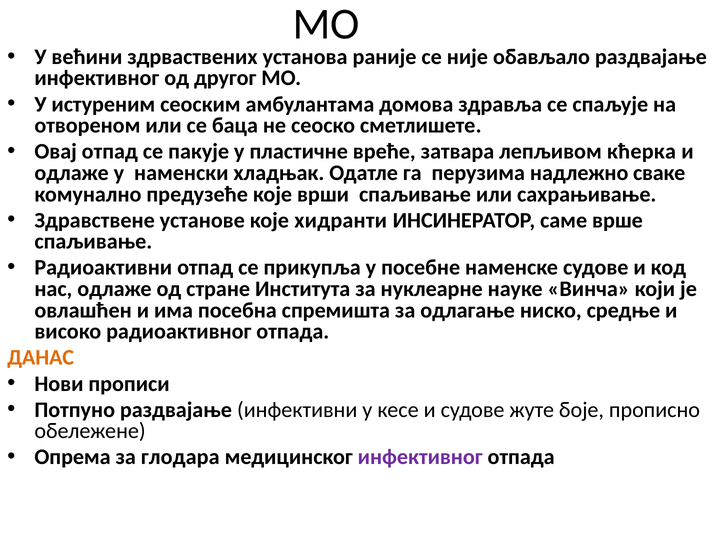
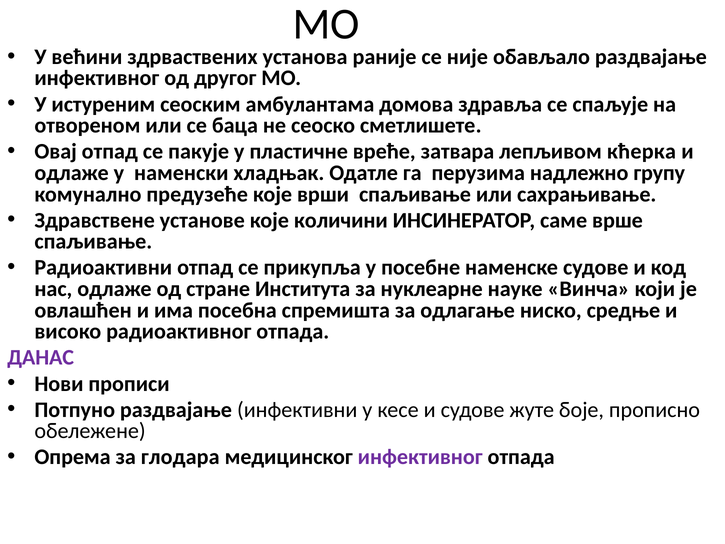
сваке: сваке -> групу
хидранти: хидранти -> количини
ДАНАС colour: orange -> purple
